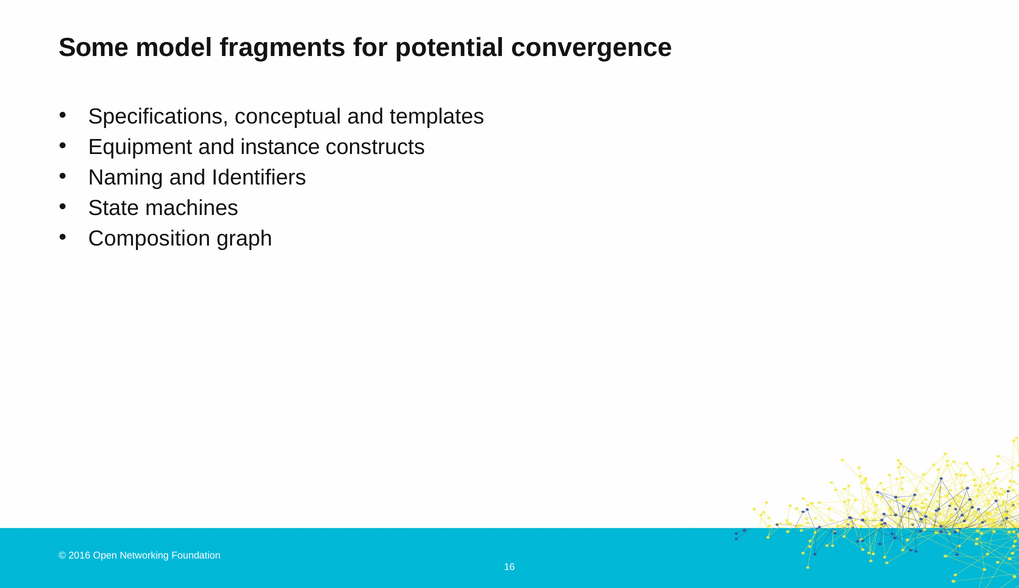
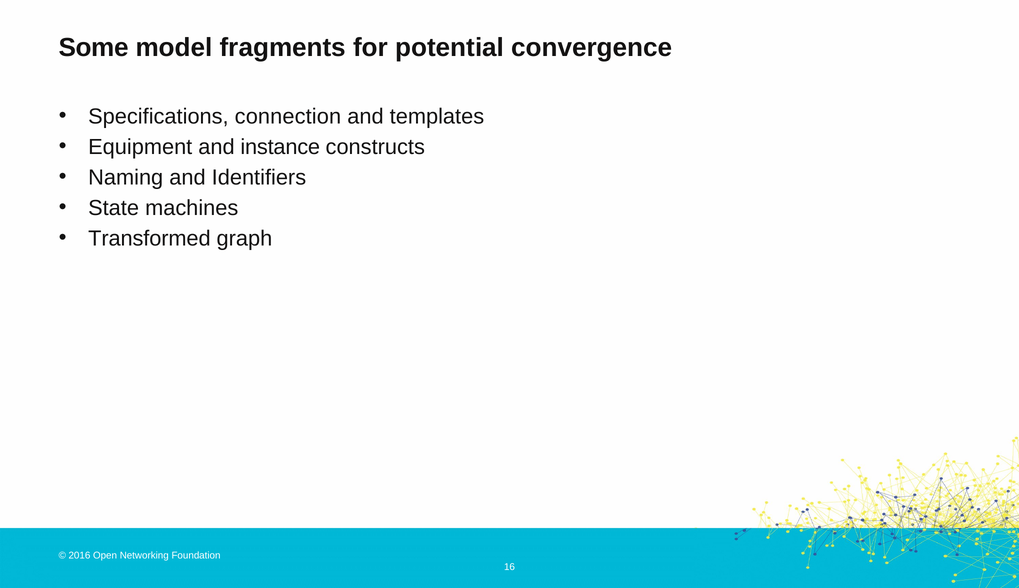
conceptual: conceptual -> connection
Composition: Composition -> Transformed
